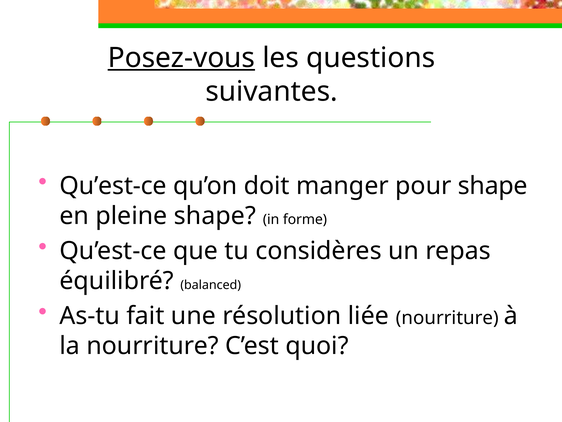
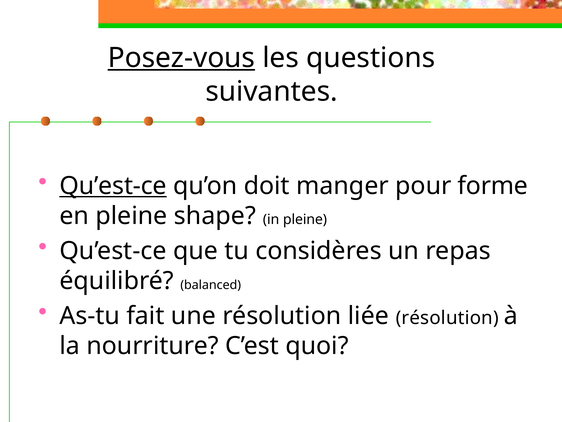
Qu’est-ce at (113, 186) underline: none -> present
pour shape: shape -> forme
in forme: forme -> pleine
liée nourriture: nourriture -> résolution
